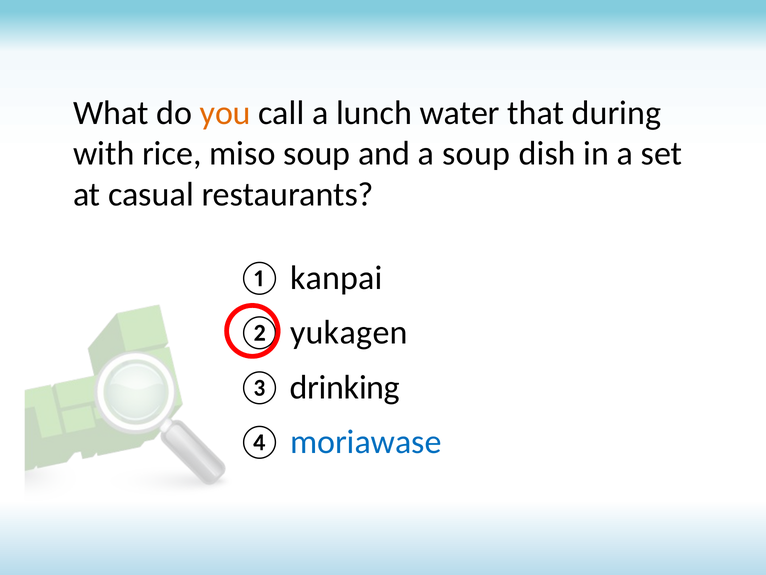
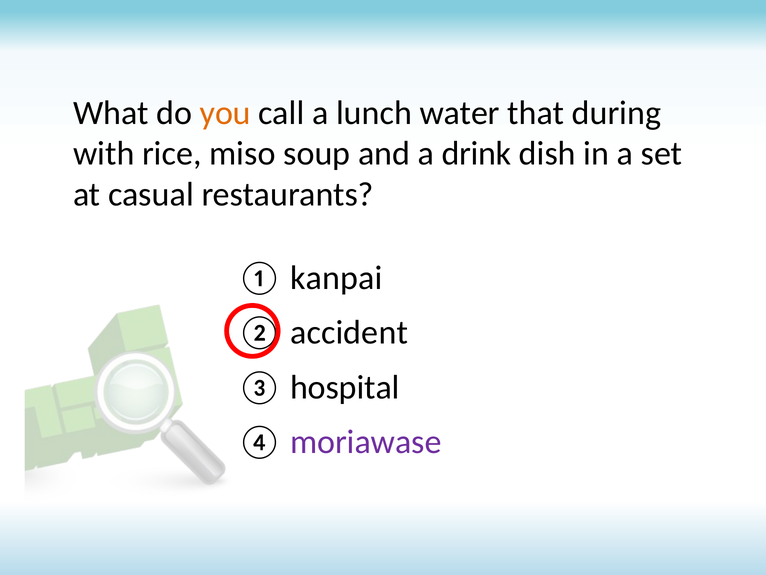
a soup: soup -> drink
yukagen: yukagen -> accident
drinking: drinking -> hospital
moriawase colour: blue -> purple
